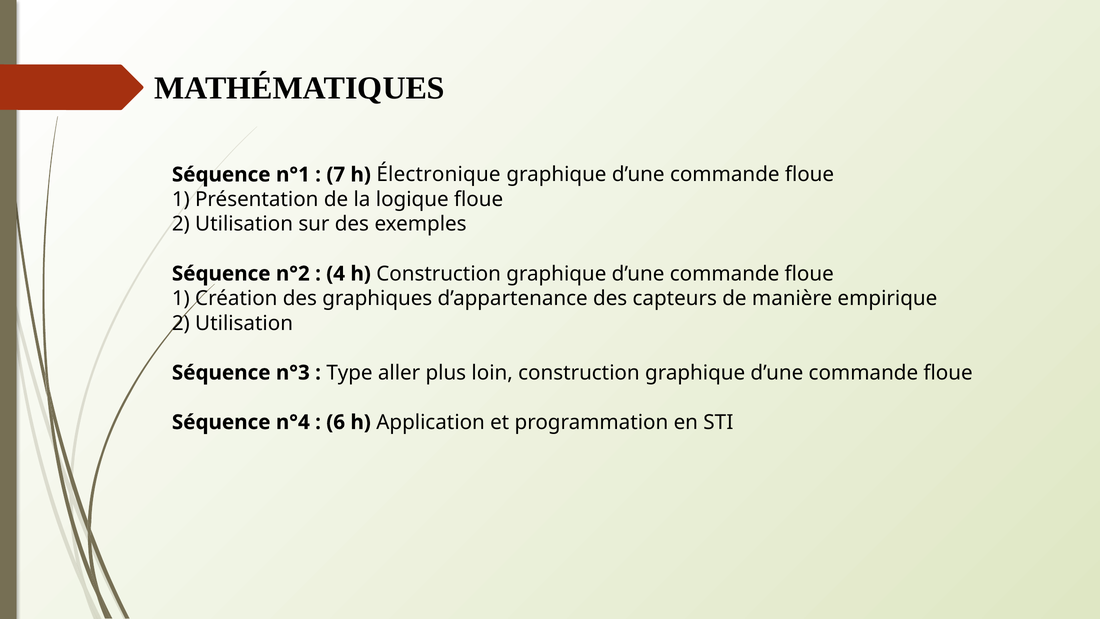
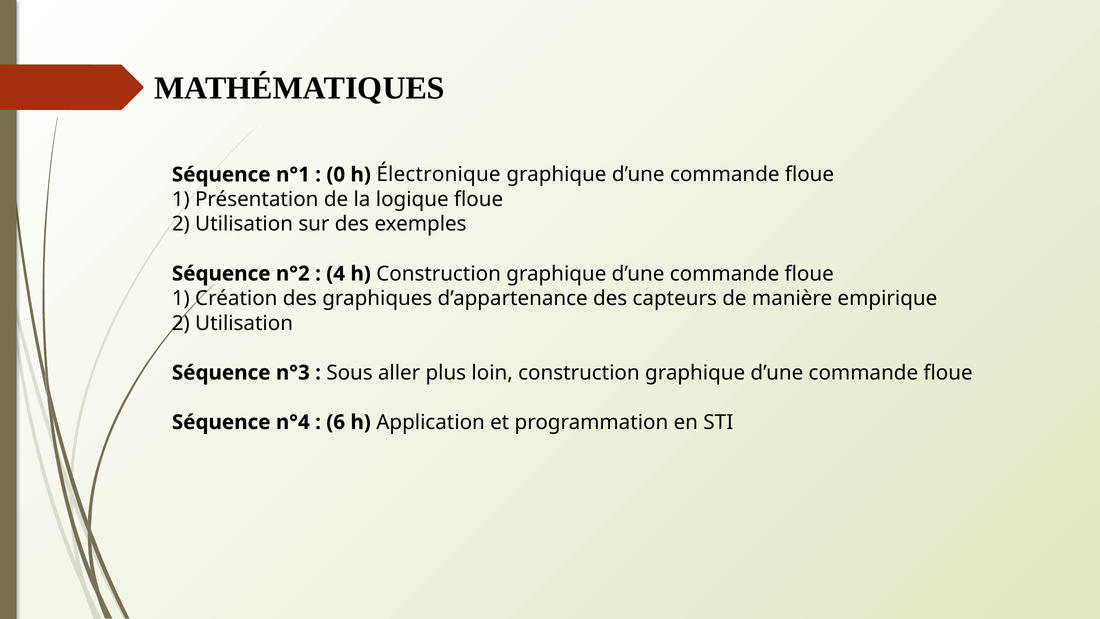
7: 7 -> 0
Type: Type -> Sous
